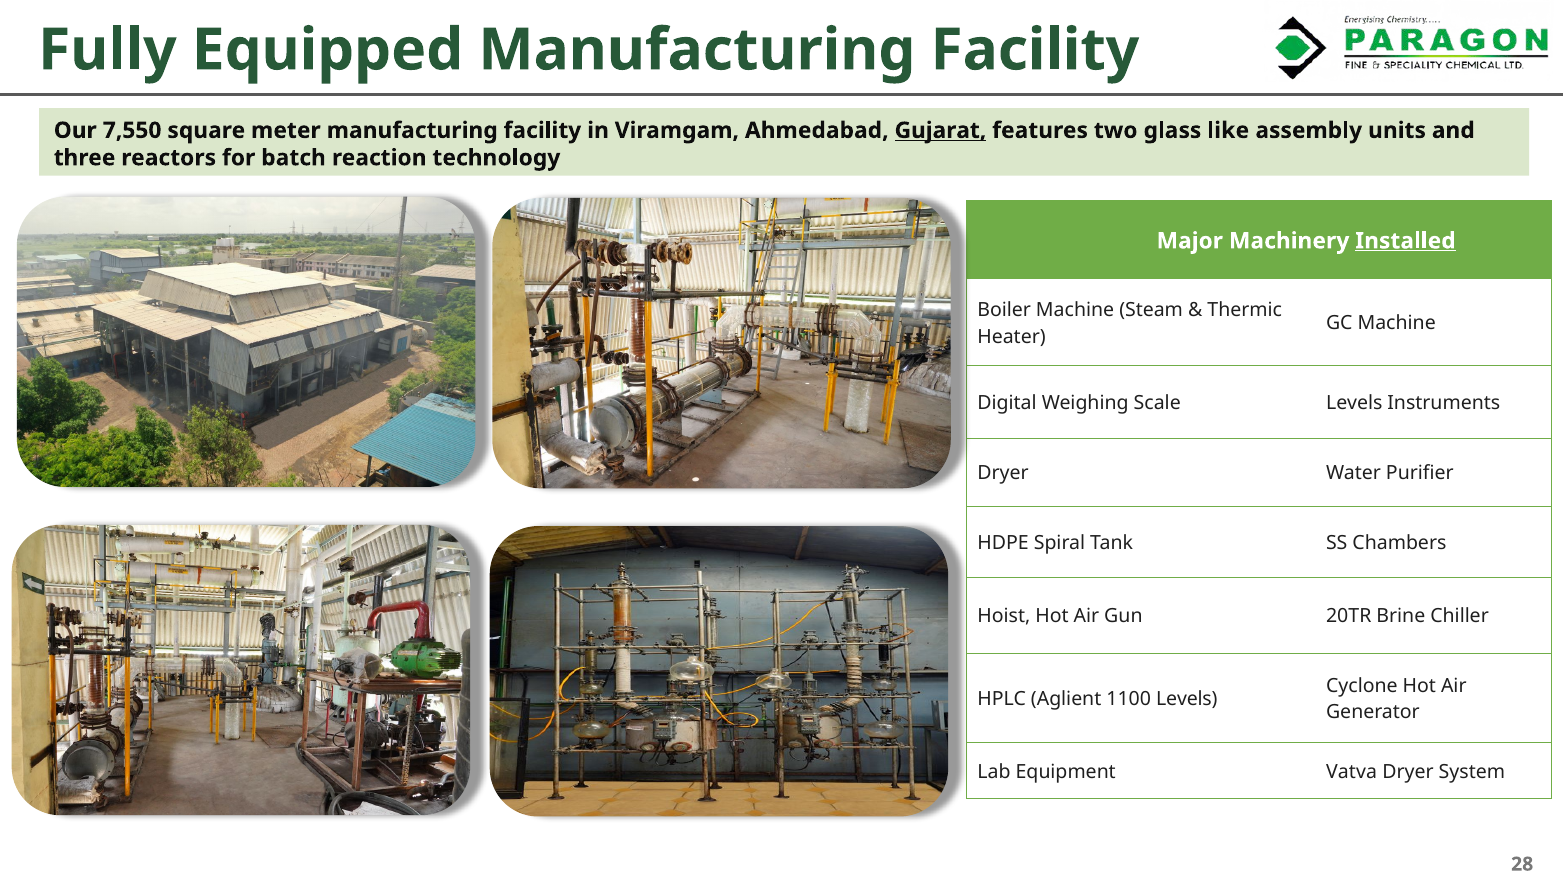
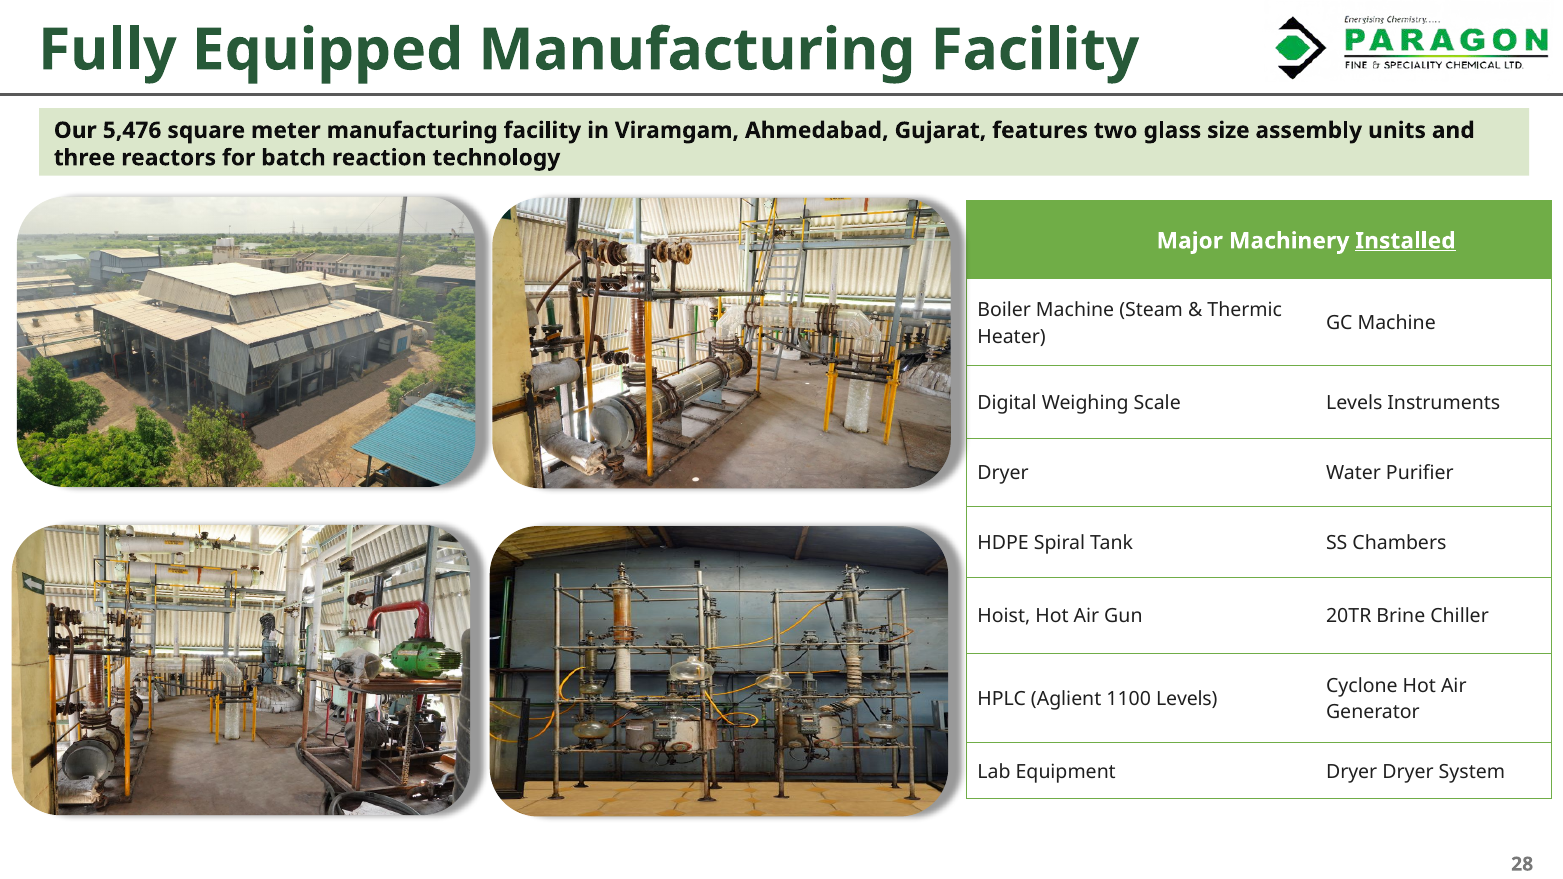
7,550: 7,550 -> 5,476
Gujarat underline: present -> none
like: like -> size
Equipment Vatva: Vatva -> Dryer
